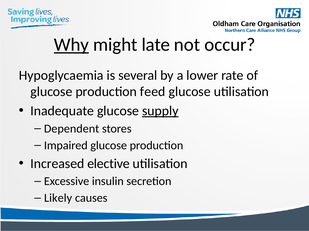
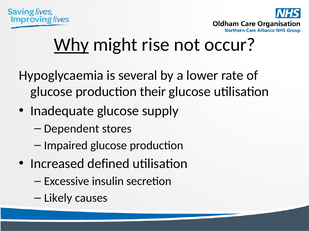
late: late -> rise
feed: feed -> their
supply underline: present -> none
elective: elective -> defined
